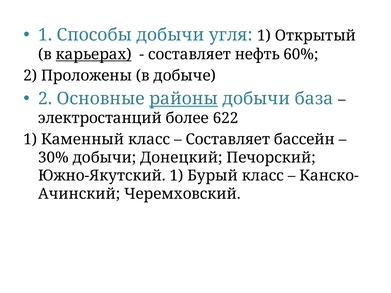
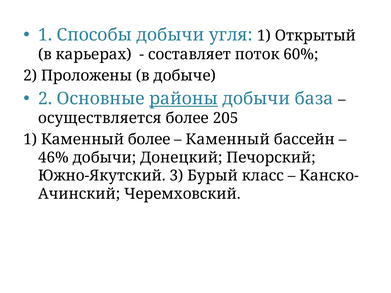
карьерах underline: present -> none
нефть: нефть -> поток
электростанций: электростанций -> осуществляется
622: 622 -> 205
Каменный класс: класс -> более
Составляет at (228, 139): Составляет -> Каменный
30%: 30% -> 46%
Южно-Якутский 1: 1 -> 3
